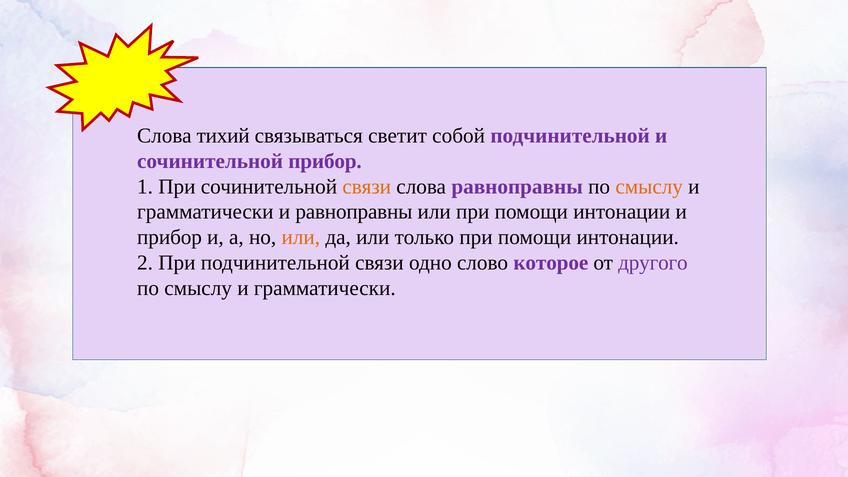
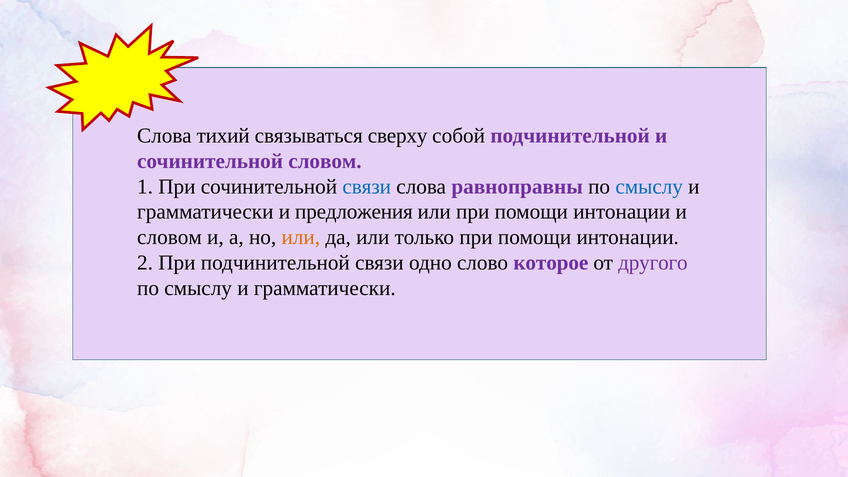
светит: светит -> сверху
сочинительной прибор: прибор -> словом
связи at (367, 187) colour: orange -> blue
смыслу at (649, 187) colour: orange -> blue
и равноправны: равноправны -> предложения
прибор at (170, 237): прибор -> словом
